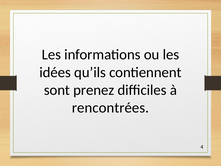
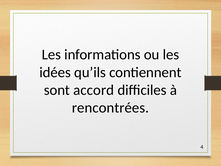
prenez: prenez -> accord
